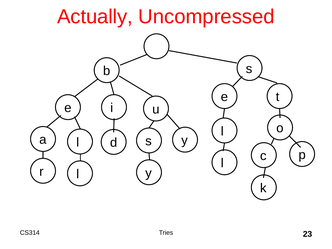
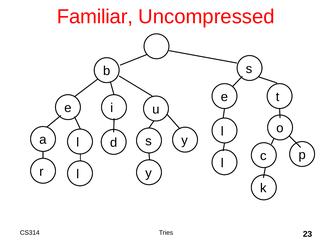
Actually: Actually -> Familiar
